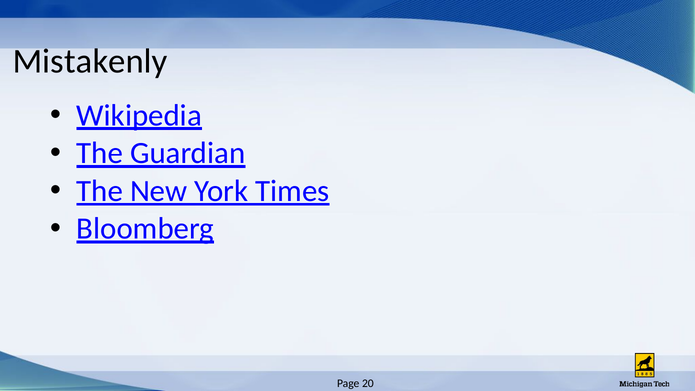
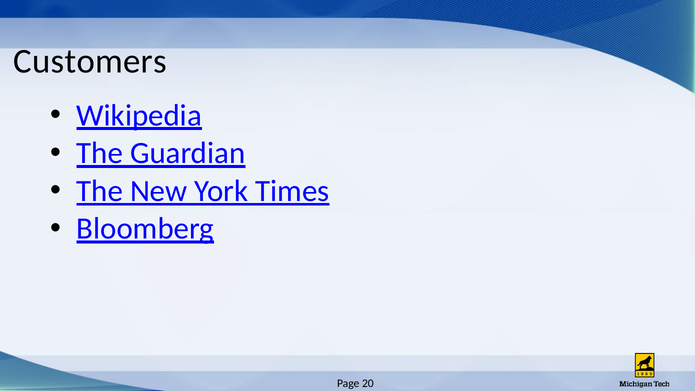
Mistakenly: Mistakenly -> Customers
